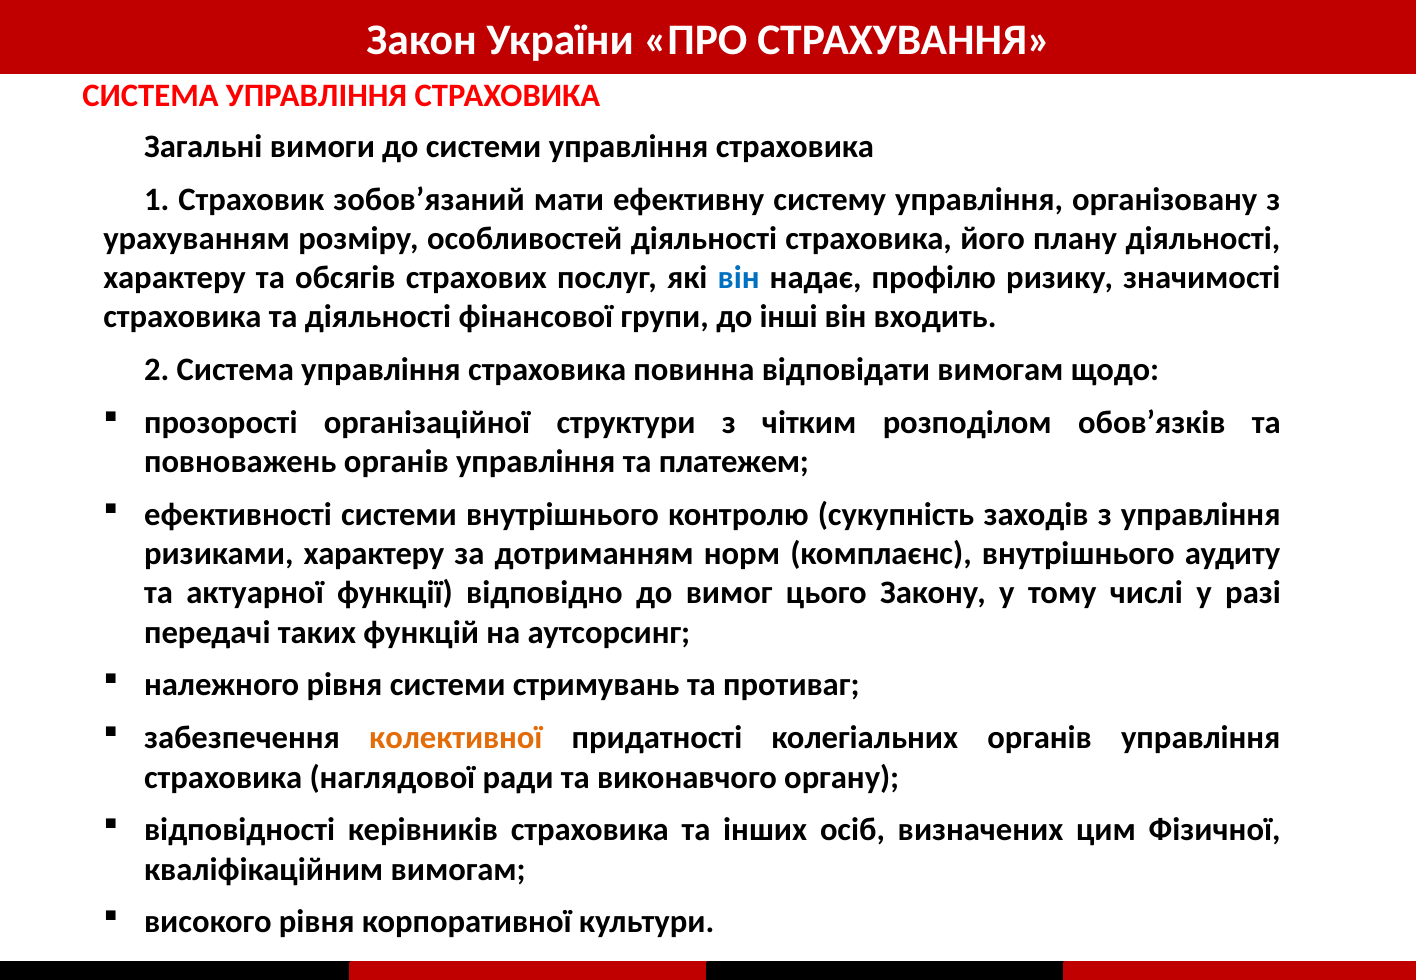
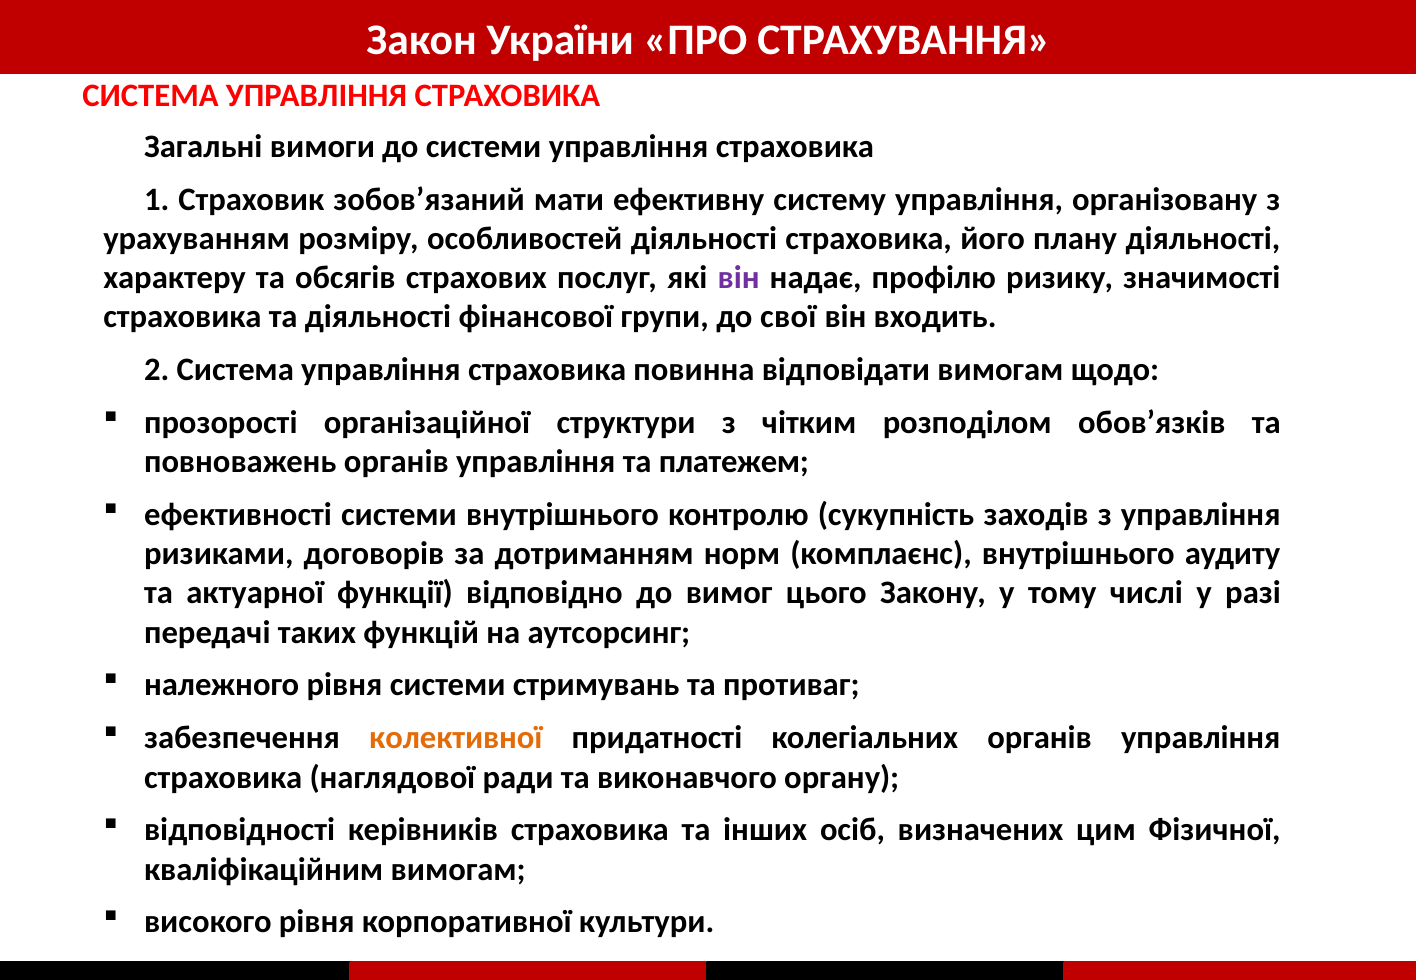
він at (739, 278) colour: blue -> purple
інші: інші -> свої
ризиками характеру: характеру -> договорів
